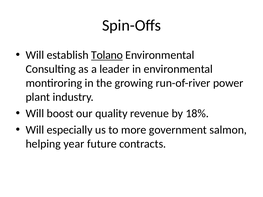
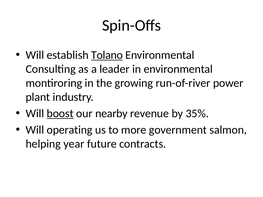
boost underline: none -> present
quality: quality -> nearby
18%: 18% -> 35%
especially: especially -> operating
